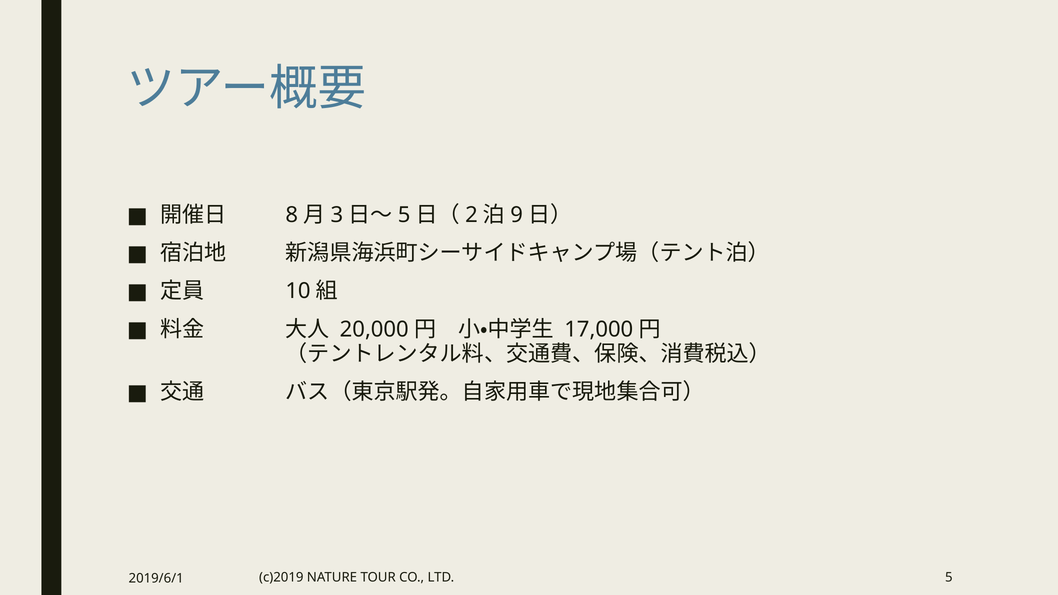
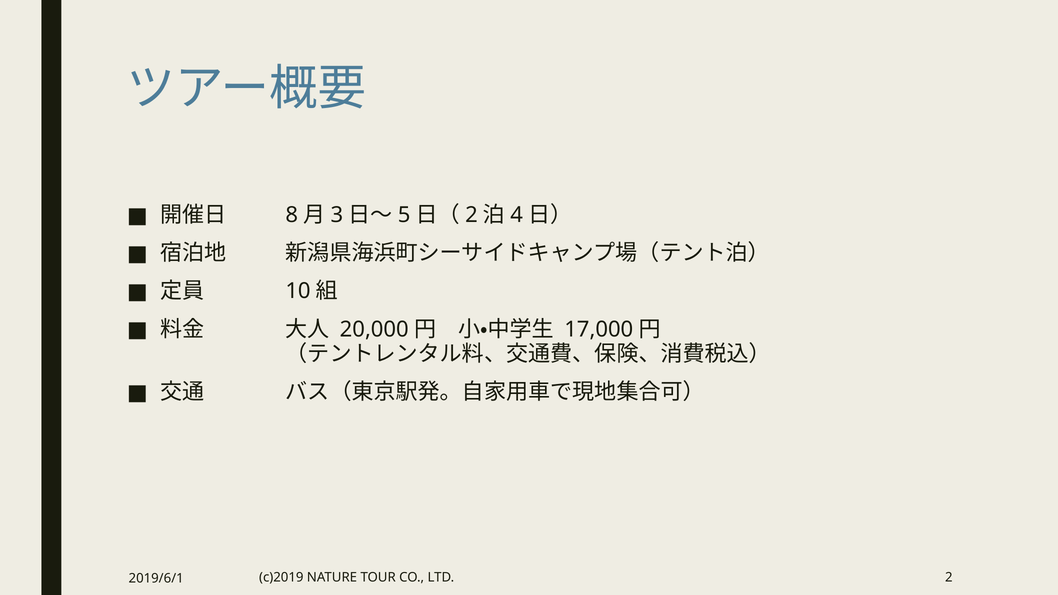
9: 9 -> 4
LTD 5: 5 -> 2
